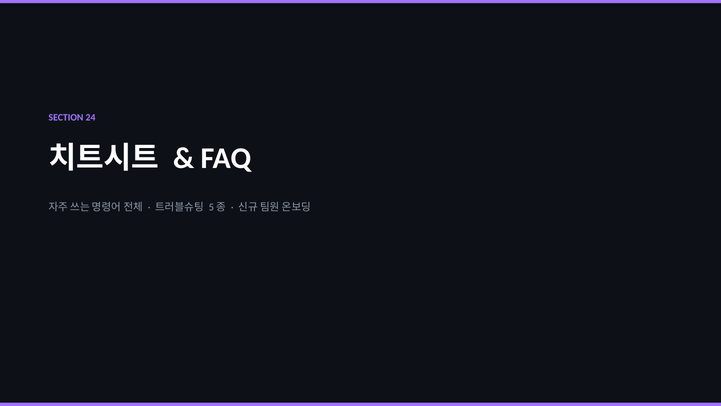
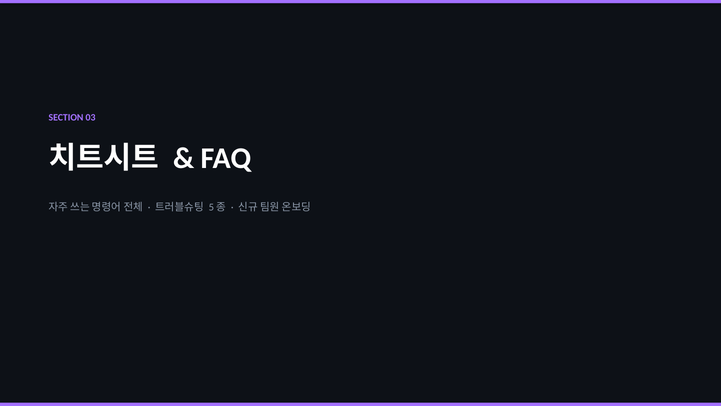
24: 24 -> 03
